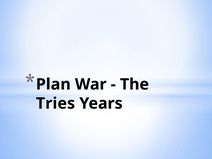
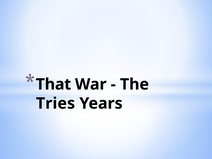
Plan: Plan -> That
